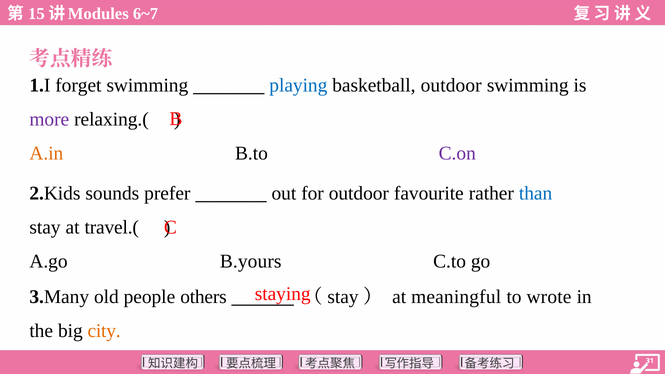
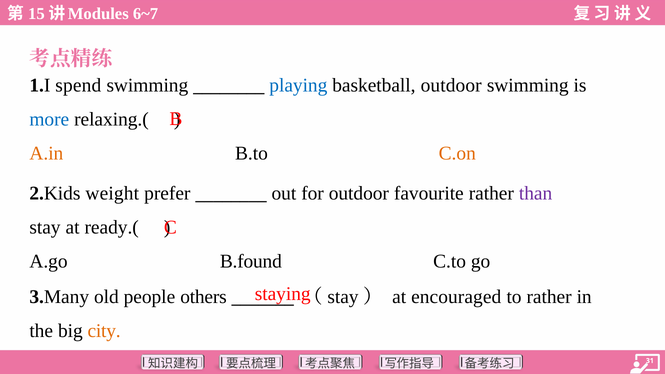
forget: forget -> spend
more colour: purple -> blue
C.on colour: purple -> orange
sounds: sounds -> weight
than colour: blue -> purple
travel.(: travel.( -> ready.(
B.yours: B.yours -> B.found
meaningful: meaningful -> encouraged
to wrote: wrote -> rather
